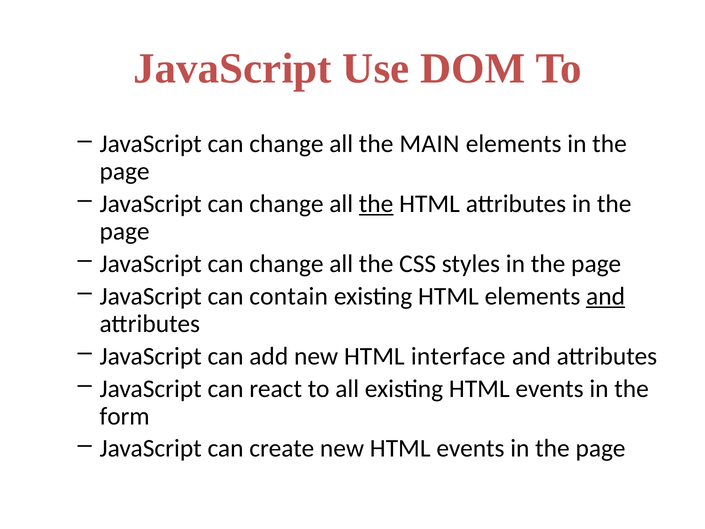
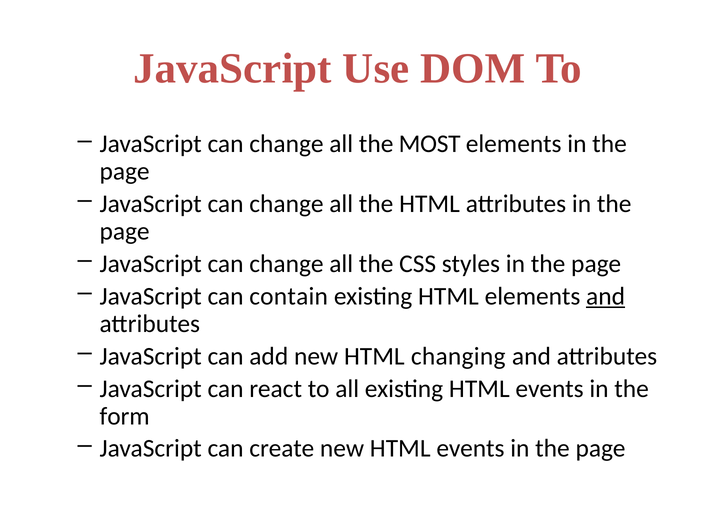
MAIN: MAIN -> MOST
the at (376, 204) underline: present -> none
interface: interface -> changing
